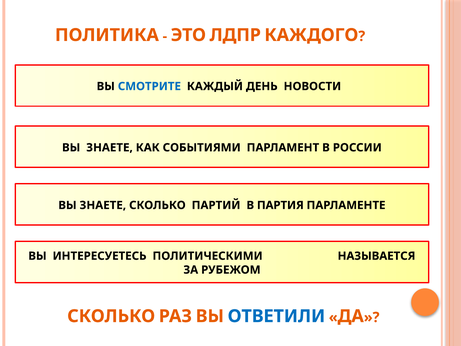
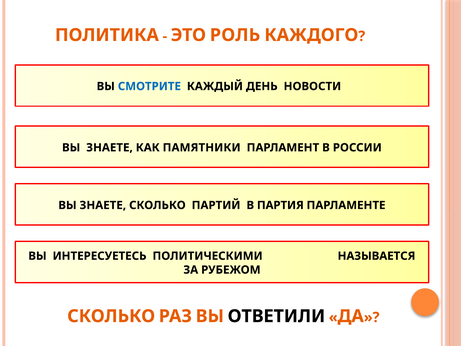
ЛДПР: ЛДПР -> РОЛЬ
СОБЫТИЯМИ: СОБЫТИЯМИ -> ПАМЯТНИКИ
ОТВЕТИЛИ colour: blue -> black
